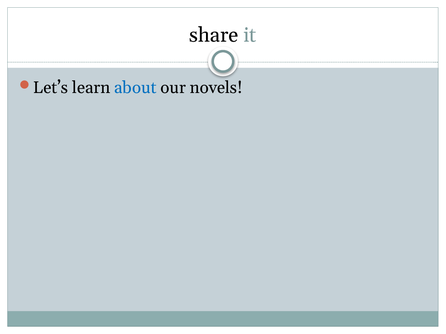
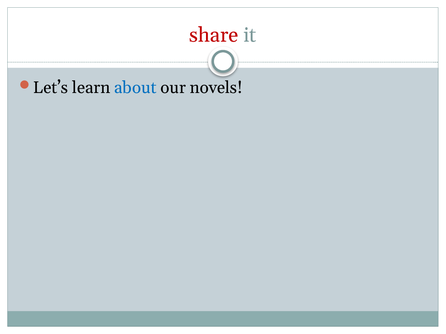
share colour: black -> red
